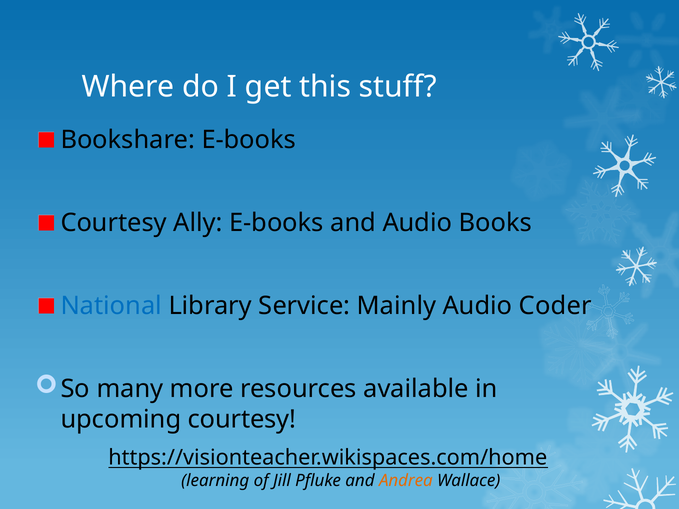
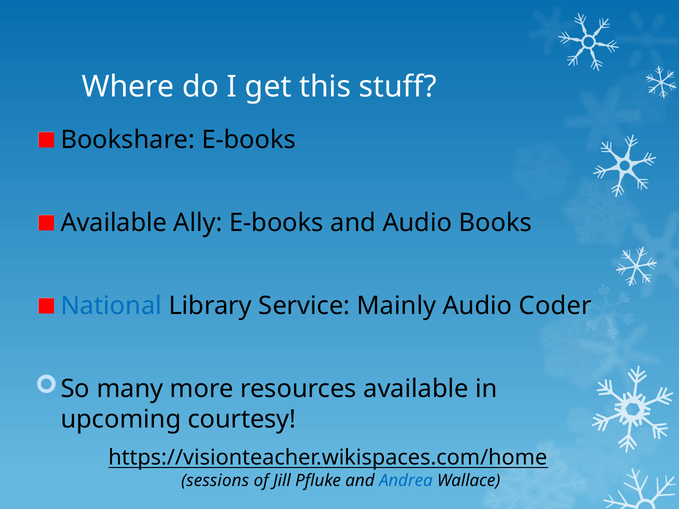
Courtesy at (114, 223): Courtesy -> Available
learning: learning -> sessions
Andrea colour: orange -> blue
